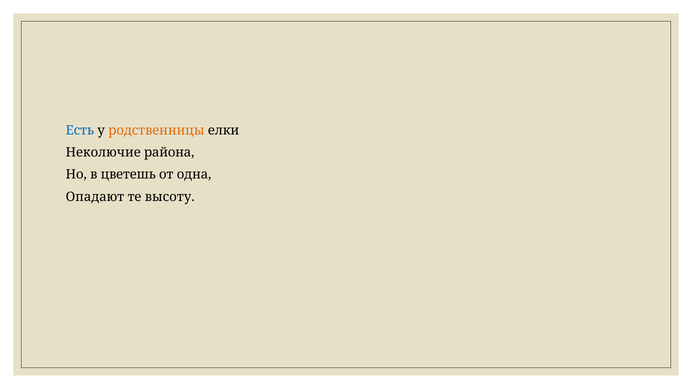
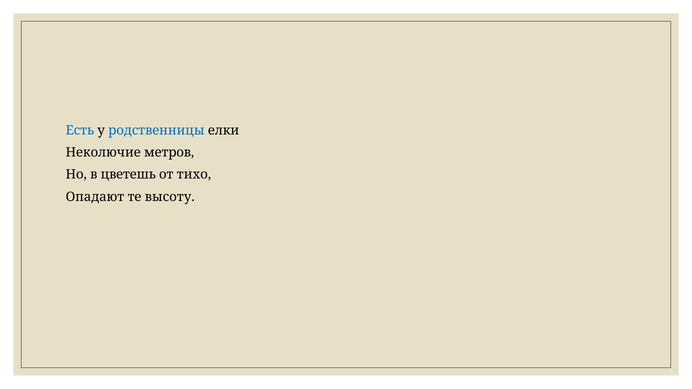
родственницы colour: orange -> blue
района: района -> метров
одна: одна -> тихо
